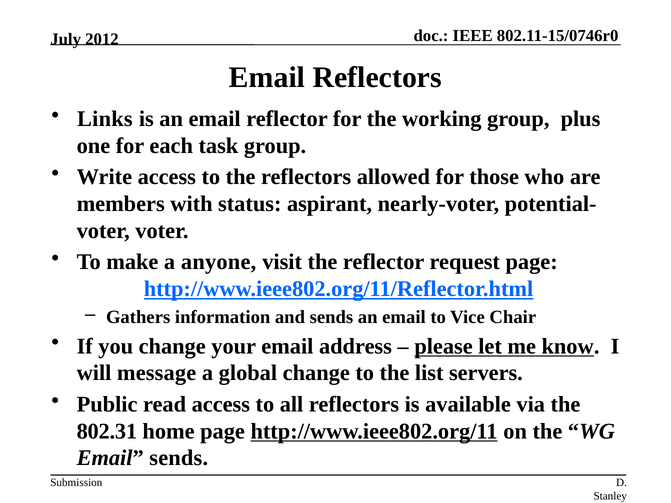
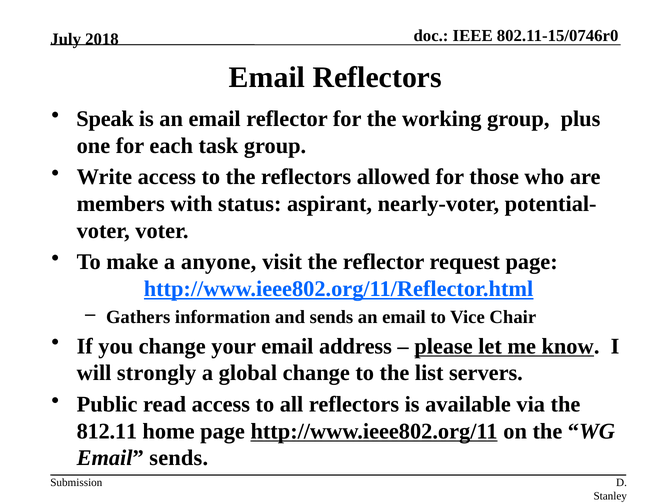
2012: 2012 -> 2018
Links: Links -> Speak
message: message -> strongly
802.31: 802.31 -> 812.11
